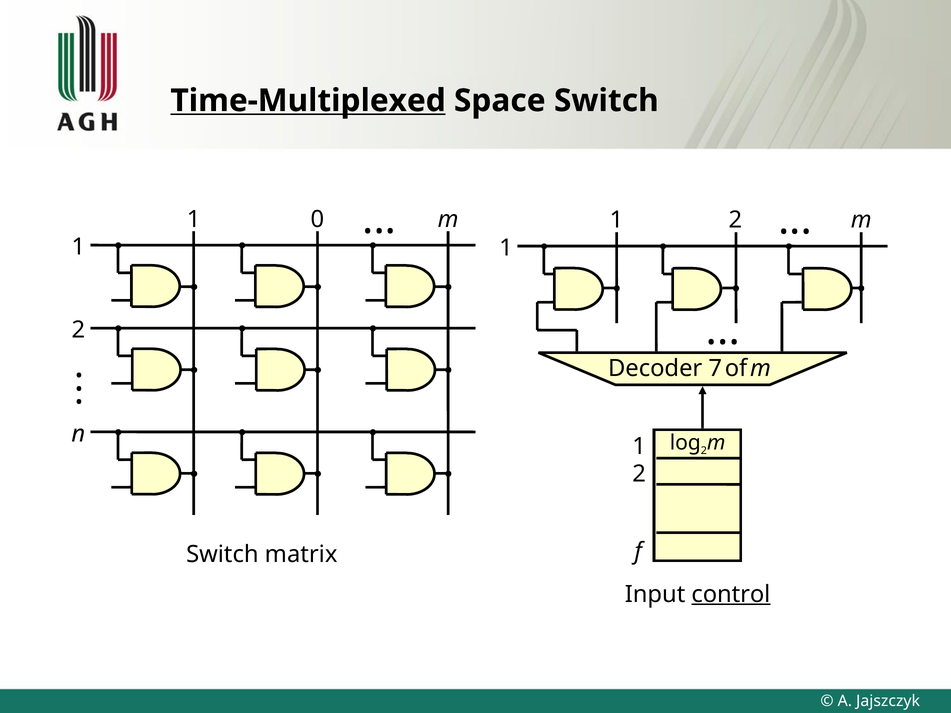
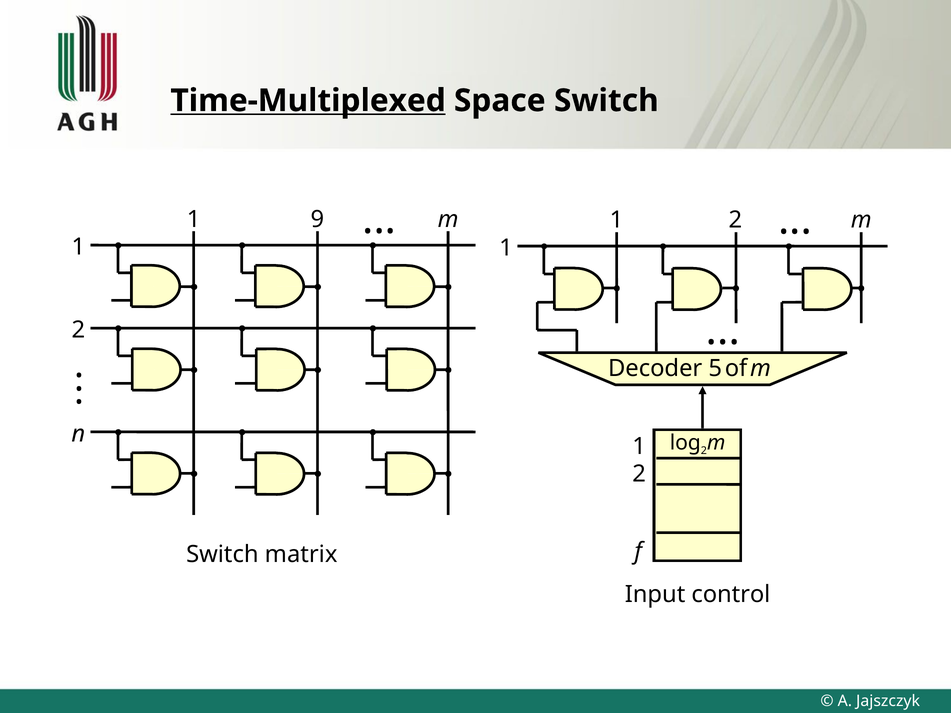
0: 0 -> 9
7: 7 -> 5
control underline: present -> none
